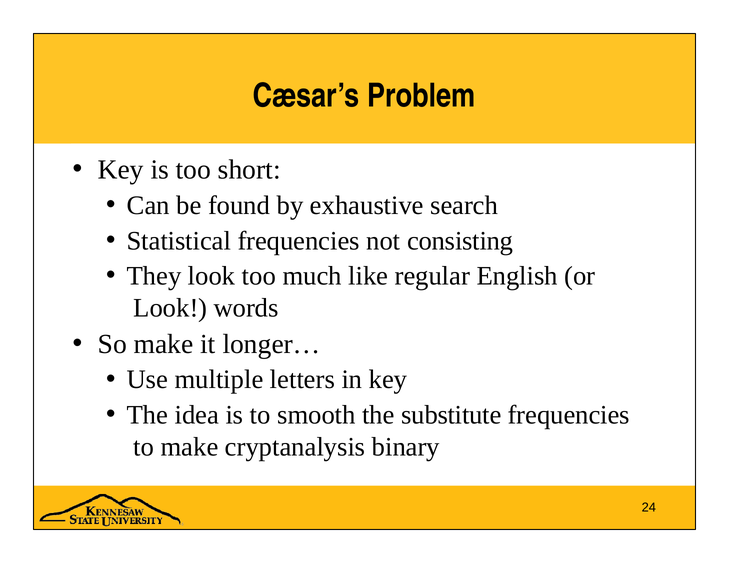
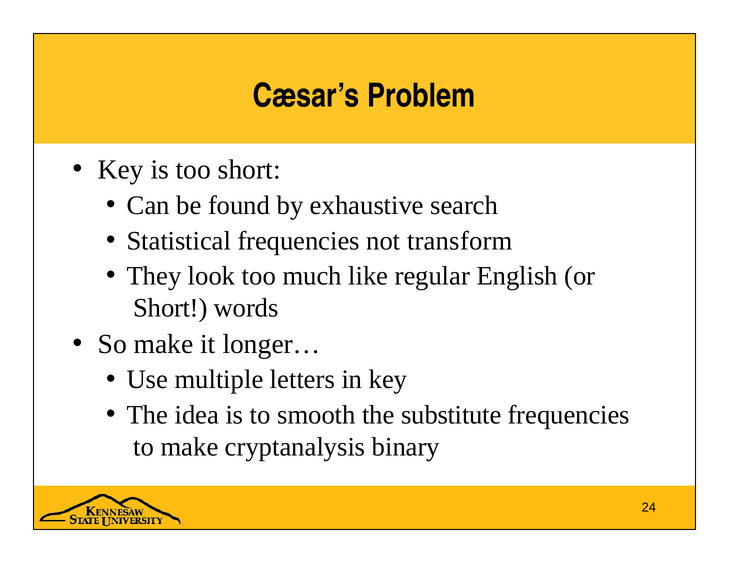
consisting: consisting -> transform
Look at (170, 308): Look -> Short
